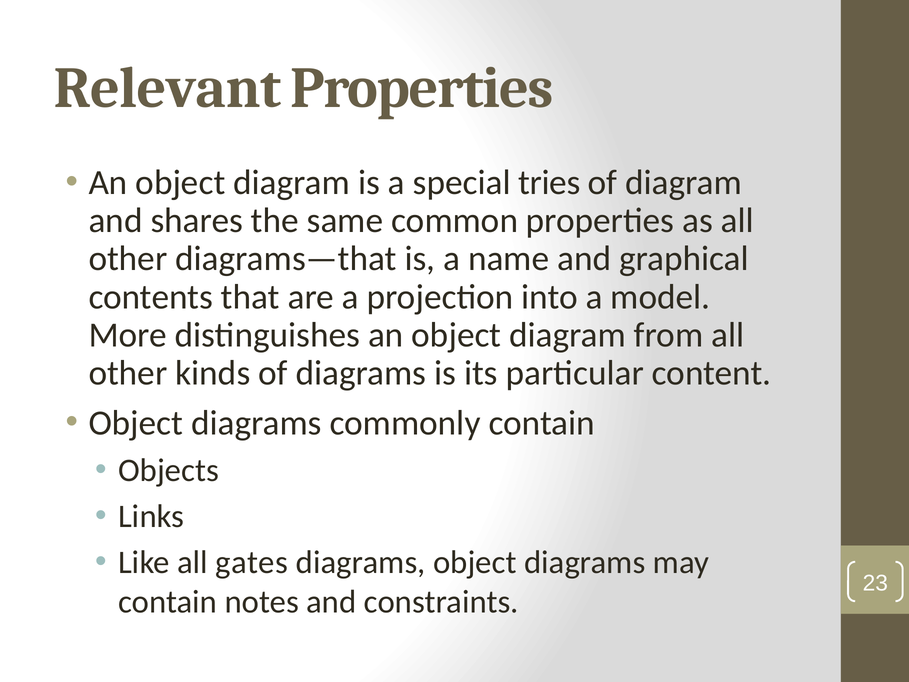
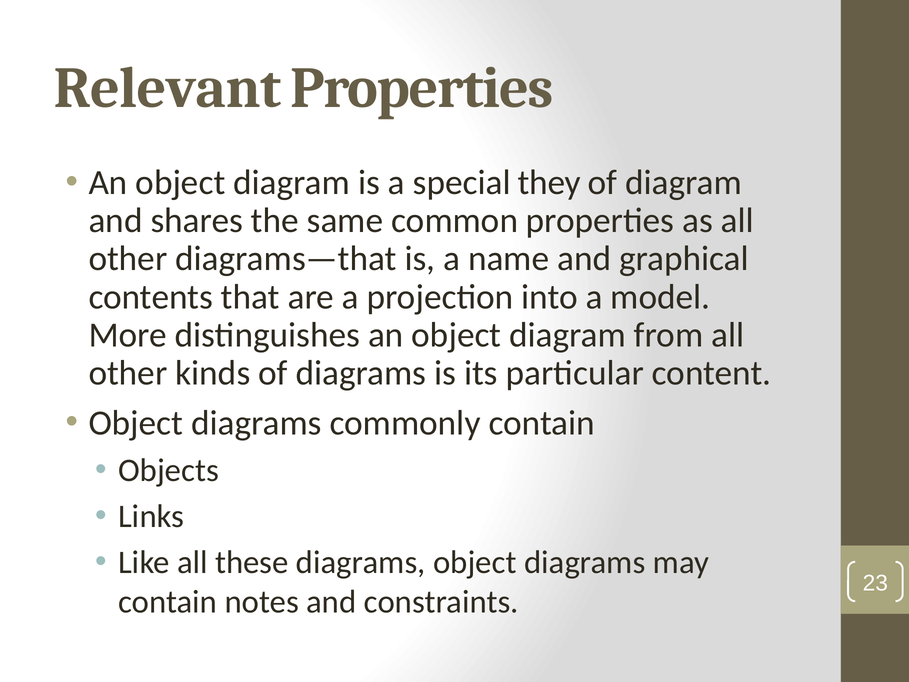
tries: tries -> they
gates: gates -> these
